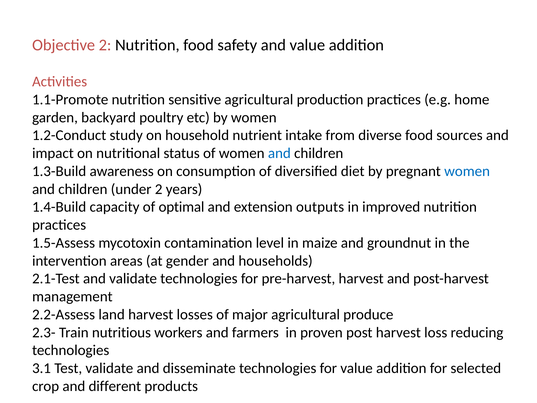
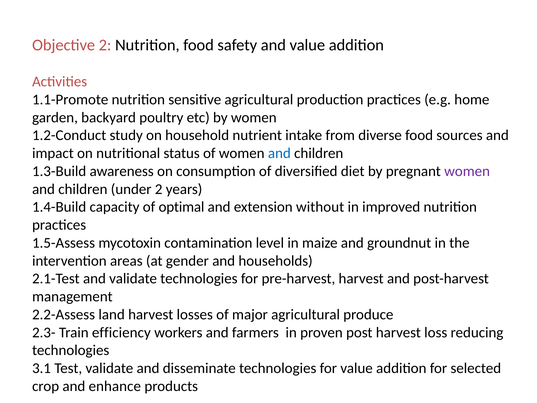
women at (467, 171) colour: blue -> purple
outputs: outputs -> without
nutritious: nutritious -> efficiency
different: different -> enhance
